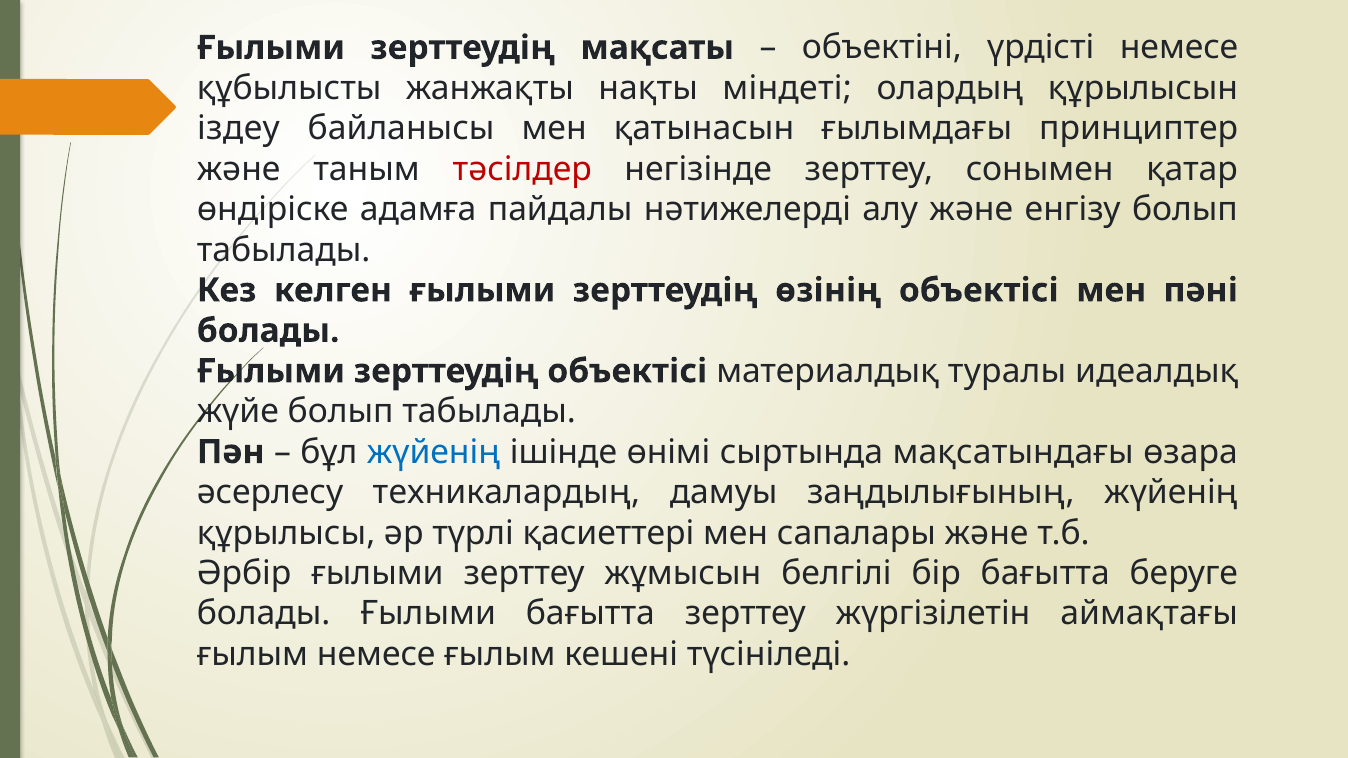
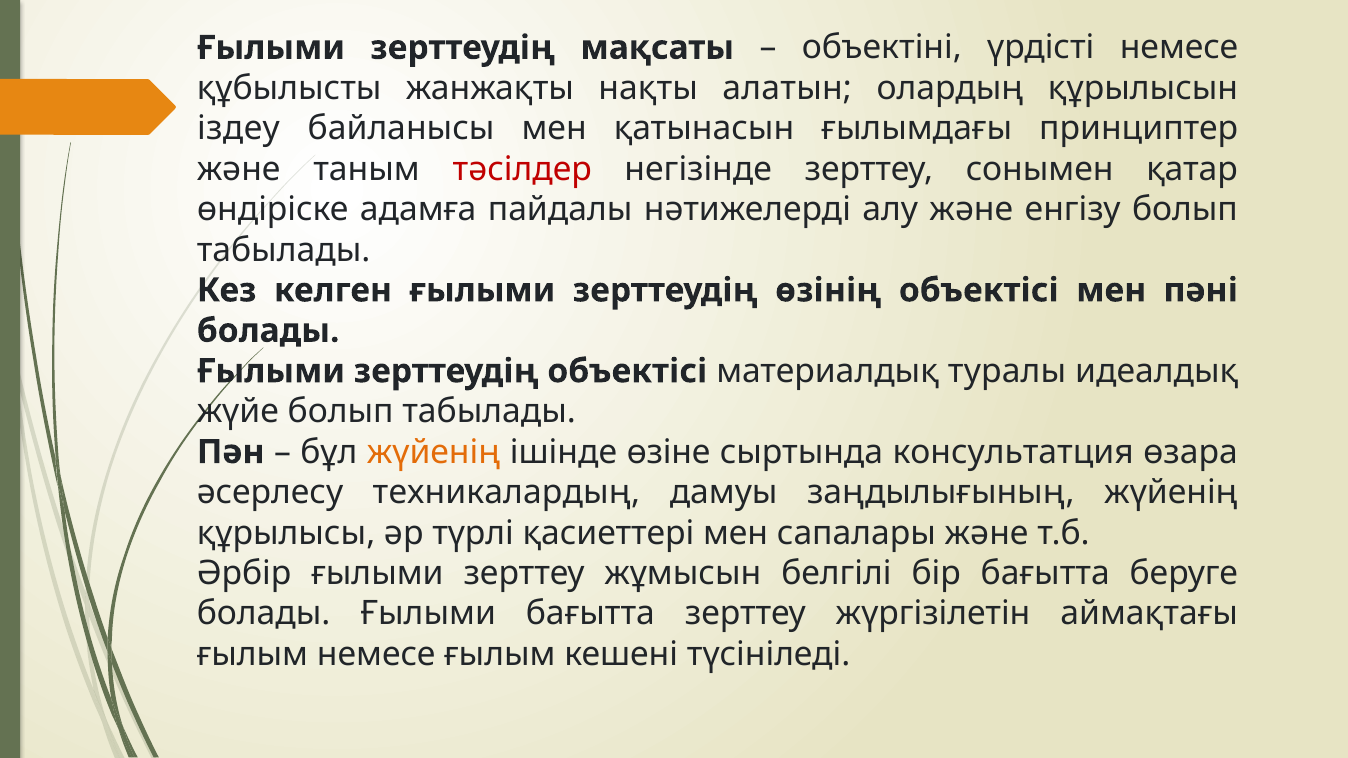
міндеті: міндеті -> алатын
жүйенің at (434, 452) colour: blue -> orange
өнімі: өнімі -> өзіне
мақсатындағы: мақсатындағы -> консультатция
